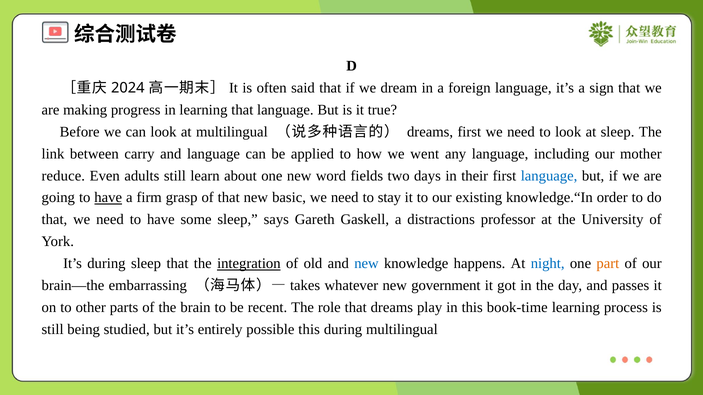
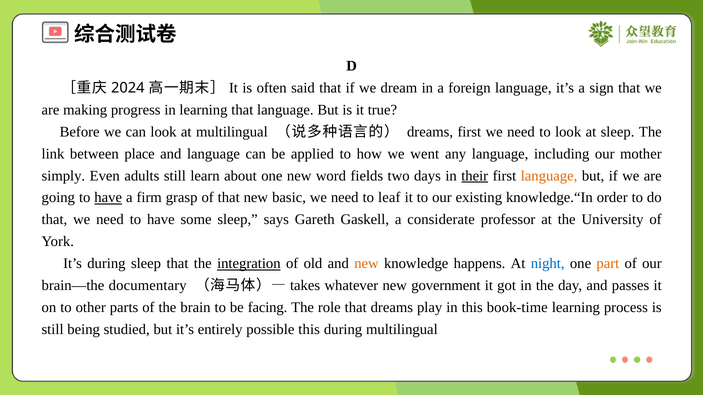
carry: carry -> place
reduce: reduce -> simply
their underline: none -> present
language at (549, 176) colour: blue -> orange
stay: stay -> leaf
distractions: distractions -> considerate
new at (366, 264) colour: blue -> orange
embarrassing: embarrassing -> documentary
recent: recent -> facing
